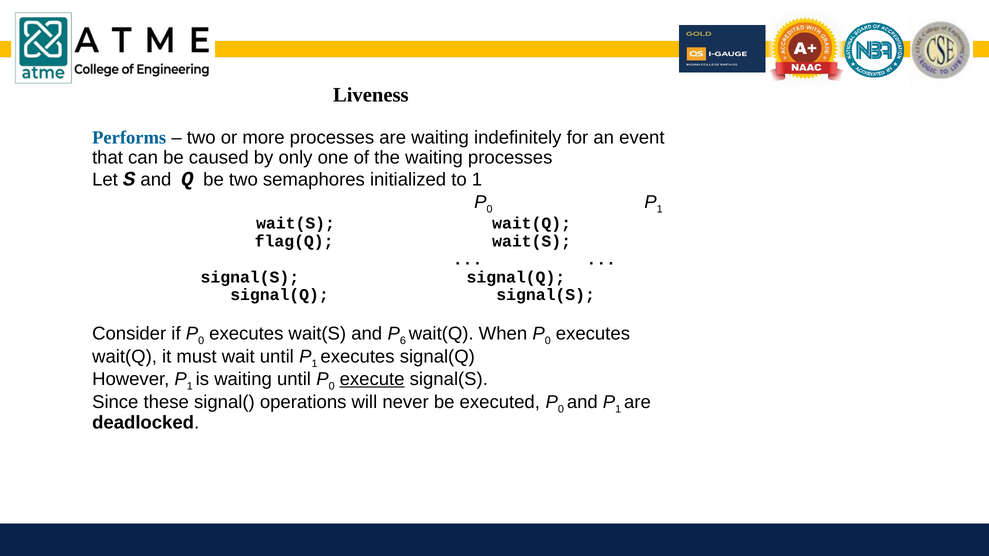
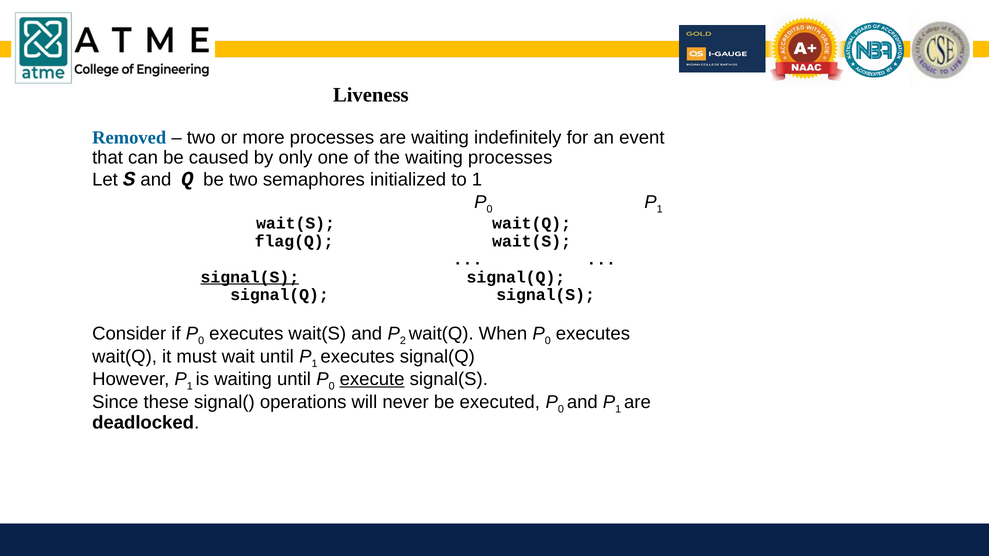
Performs: Performs -> Removed
signal(S at (250, 277) underline: none -> present
6: 6 -> 2
